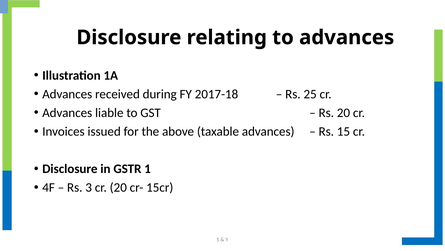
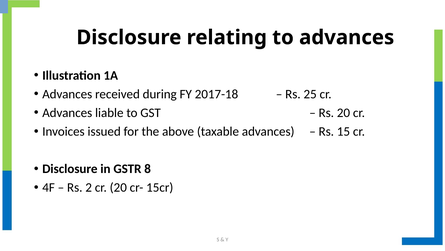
1: 1 -> 8
3: 3 -> 2
